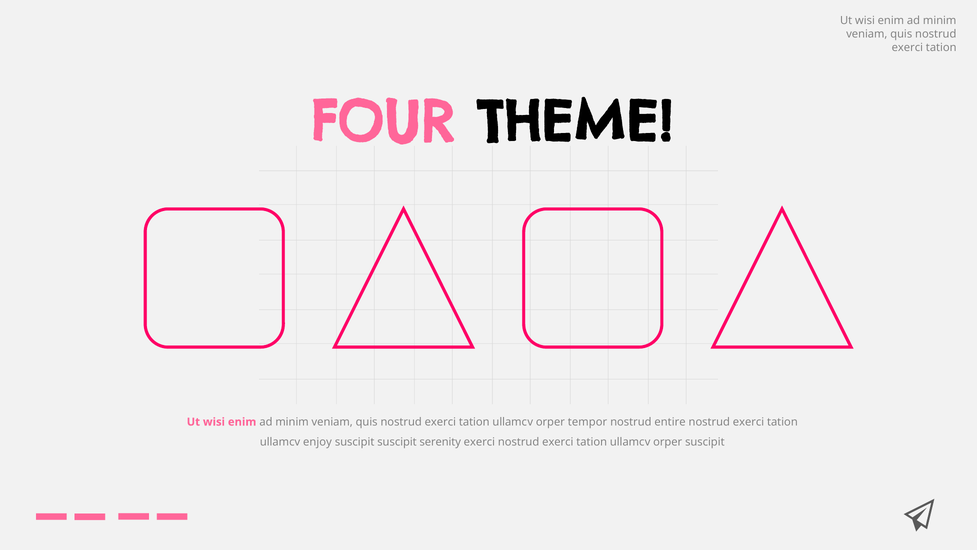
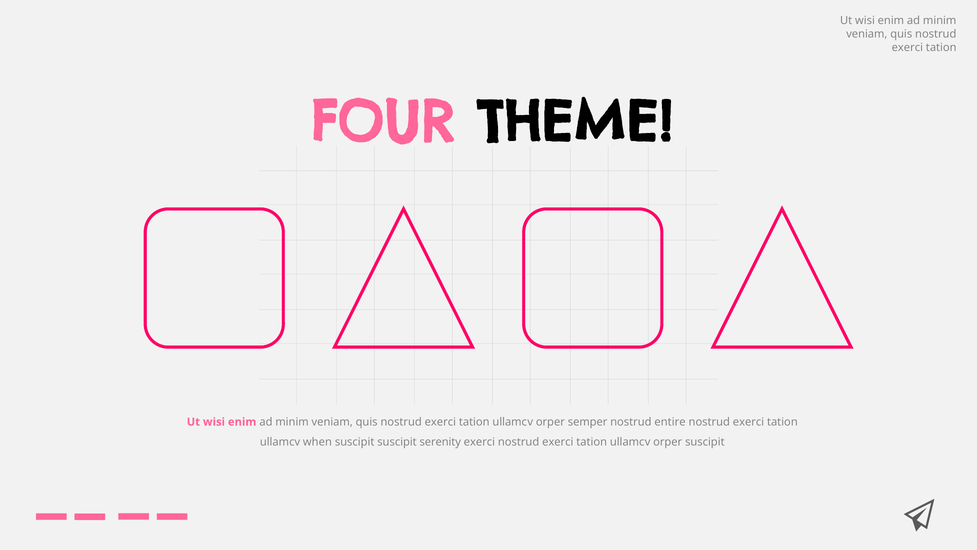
tempor: tempor -> semper
enjoy: enjoy -> when
